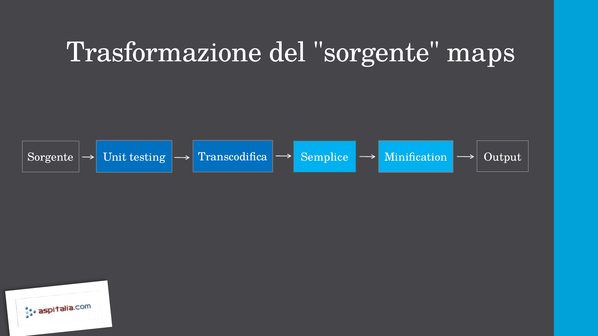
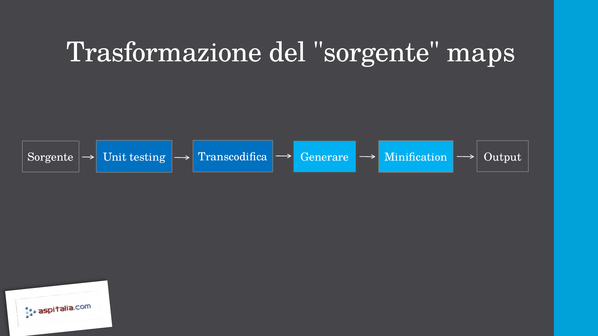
Semplice: Semplice -> Generare
